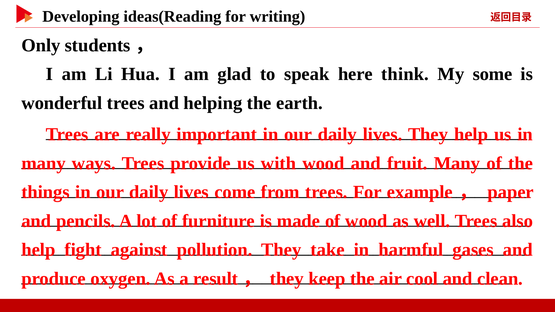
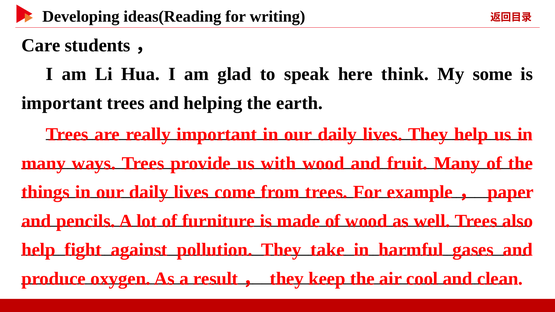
Only: Only -> Care
wonderful at (62, 103): wonderful -> important
